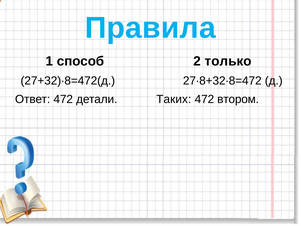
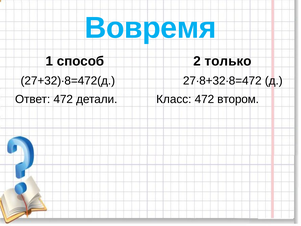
Правила: Правила -> Вовремя
Таких: Таких -> Класс
